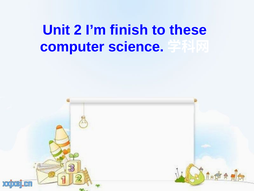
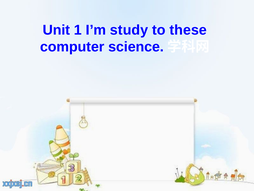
2: 2 -> 1
finish: finish -> study
